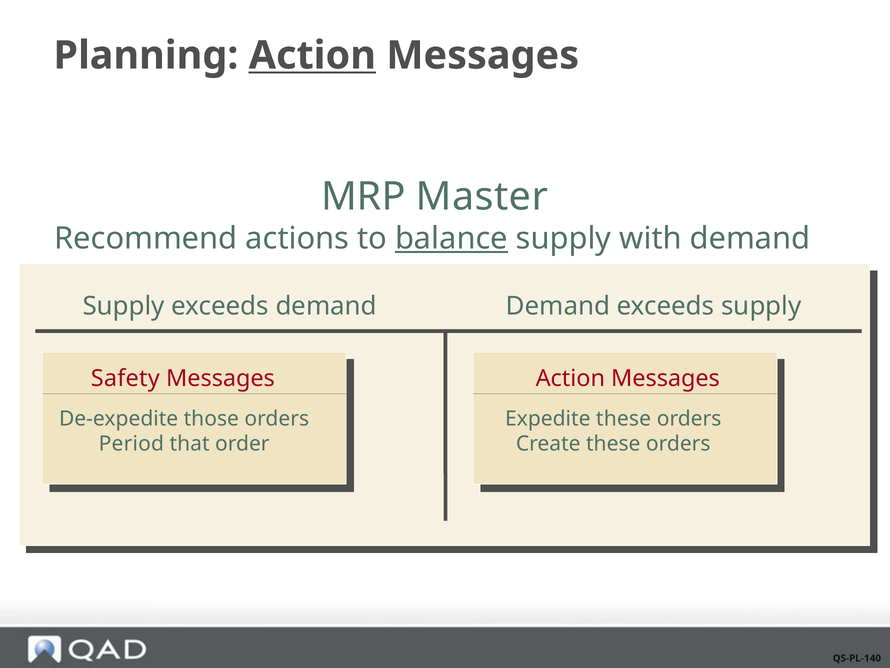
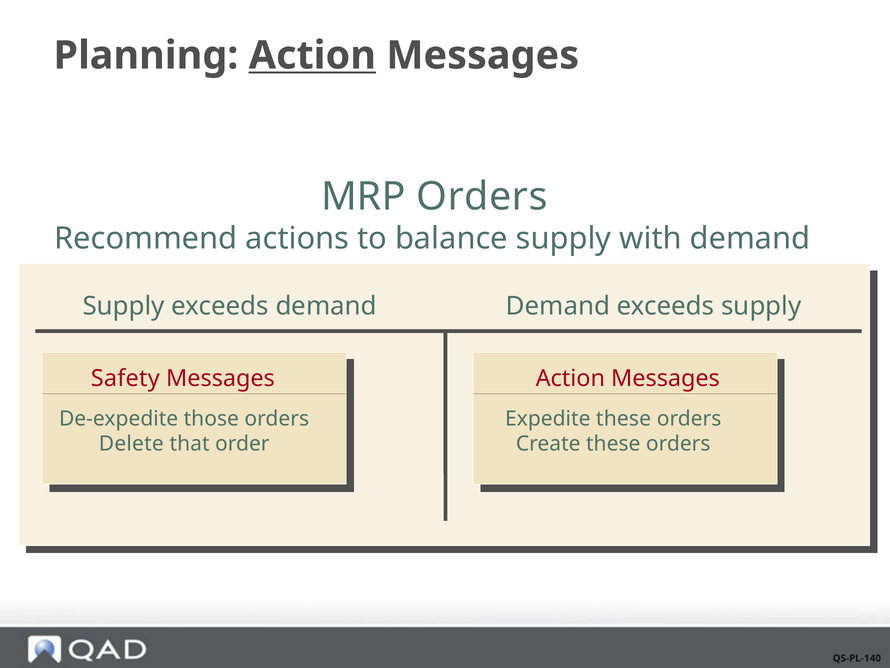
MRP Master: Master -> Orders
balance underline: present -> none
Period: Period -> Delete
